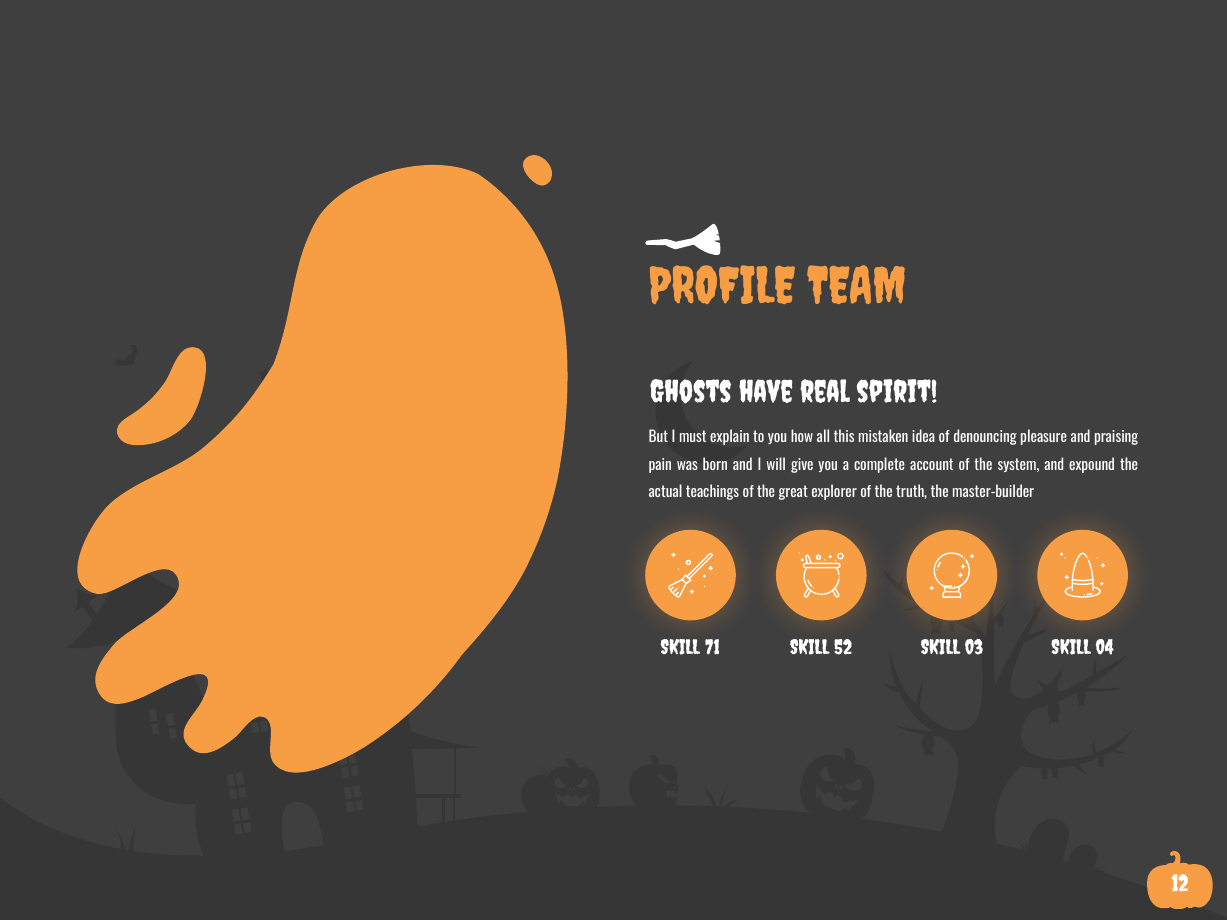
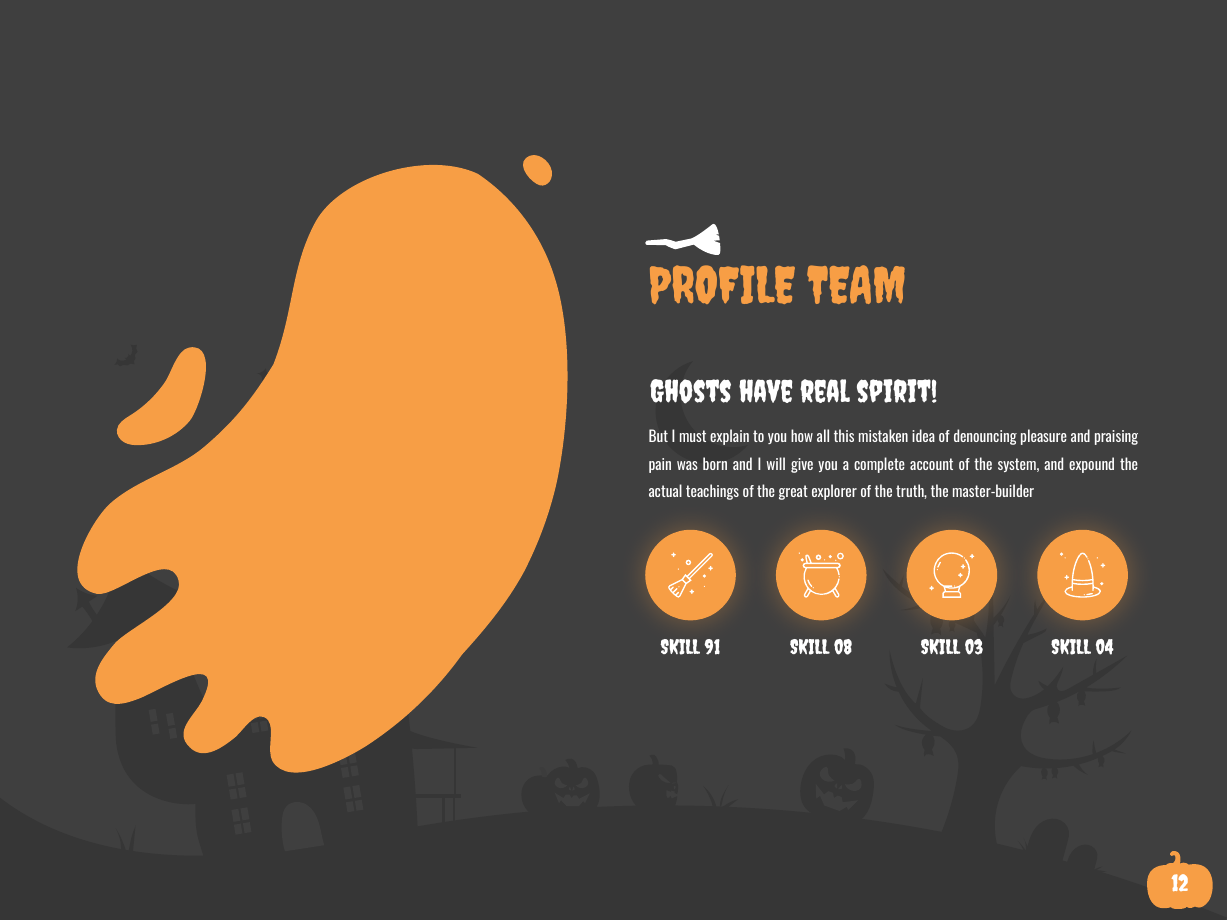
71: 71 -> 91
52: 52 -> 08
